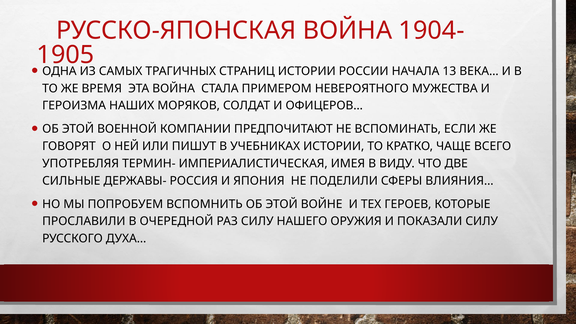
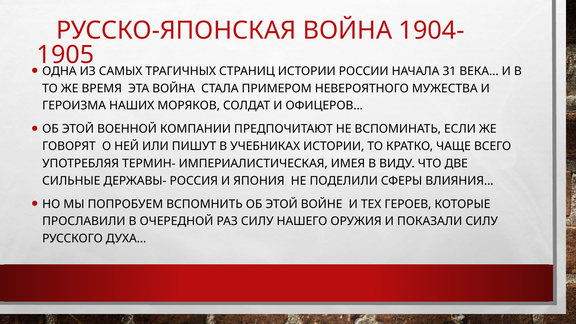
13: 13 -> 31
